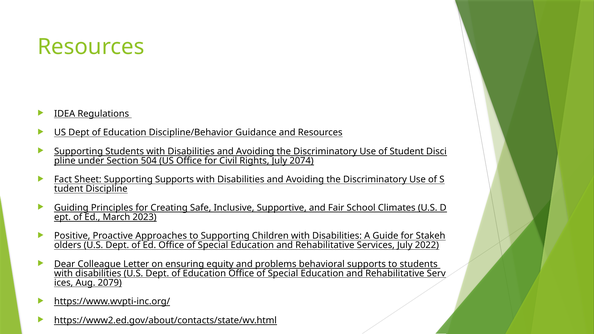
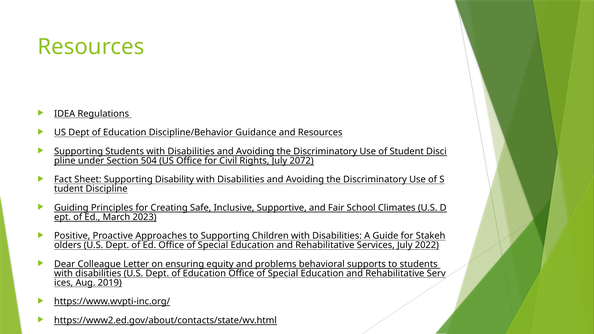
2074: 2074 -> 2072
Supporting Supports: Supports -> Disability
2079: 2079 -> 2019
